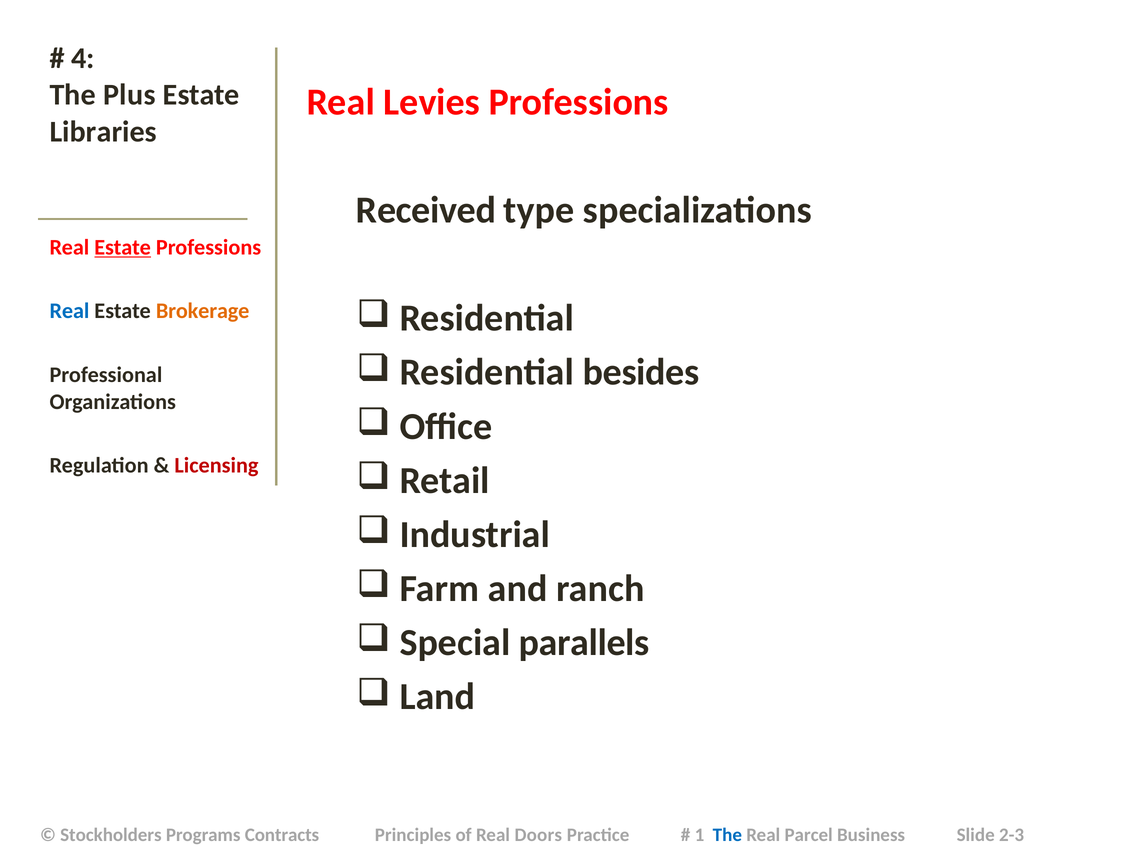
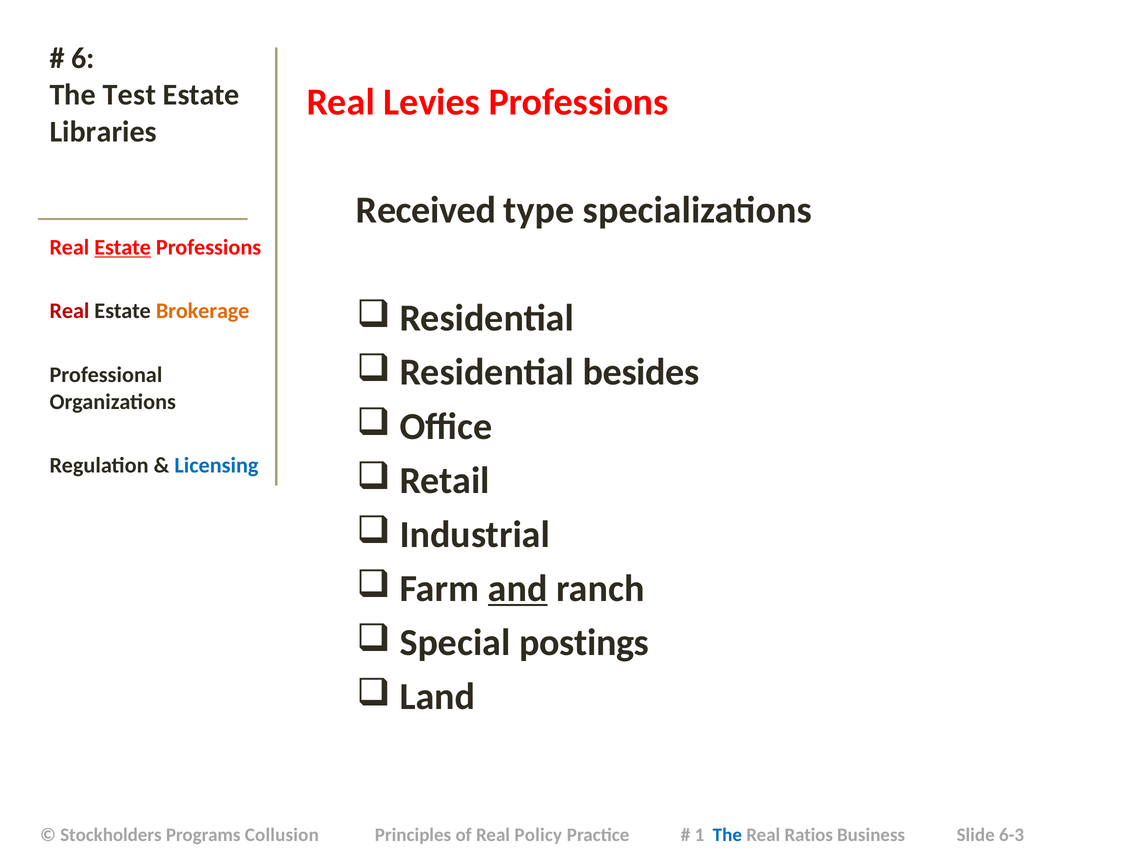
4: 4 -> 6
Plus: Plus -> Test
Real at (69, 311) colour: blue -> red
Licensing colour: red -> blue
and underline: none -> present
parallels: parallels -> postings
Contracts: Contracts -> Collusion
Doors: Doors -> Policy
Parcel: Parcel -> Ratios
2-3: 2-3 -> 6-3
